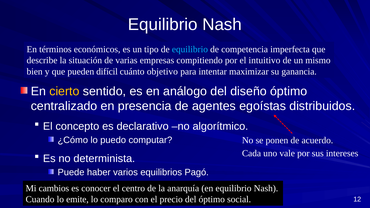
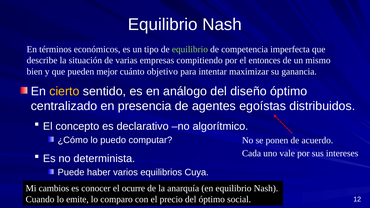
equilibrio at (190, 49) colour: light blue -> light green
intuitivo: intuitivo -> entonces
difícil: difícil -> mejor
Pagó: Pagó -> Cuya
centro: centro -> ocurre
